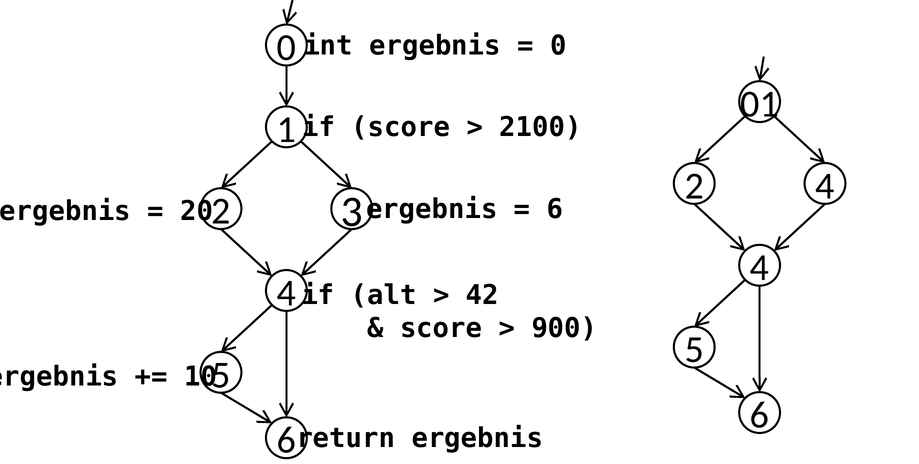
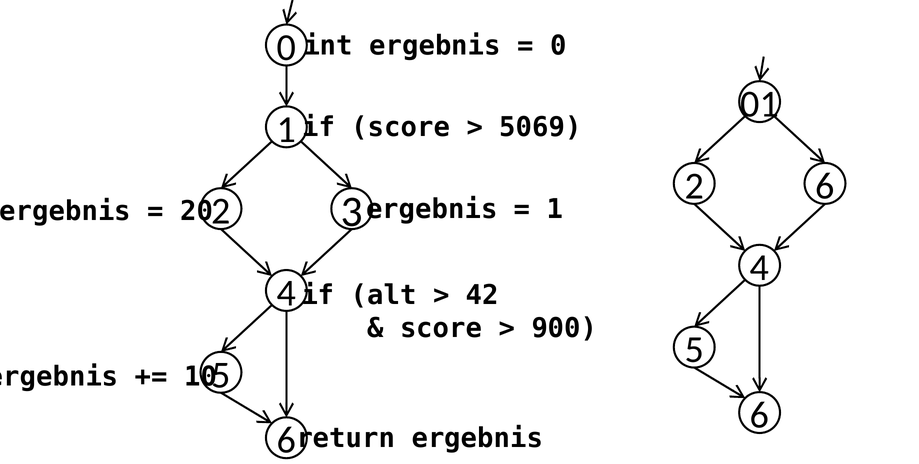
2100: 2100 -> 5069
2 4: 4 -> 6
6 at (555, 209): 6 -> 1
